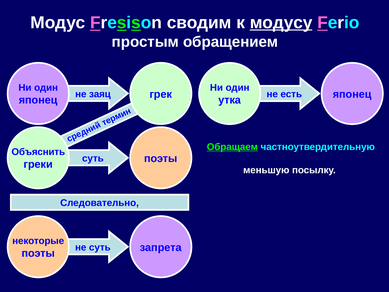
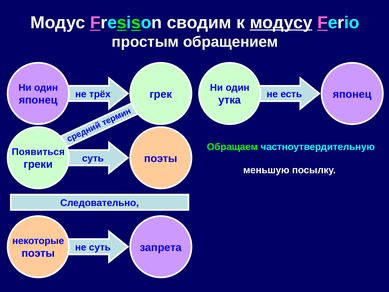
заяц: заяц -> трёх
Обращаем underline: present -> none
Объяснить: Объяснить -> Появиться
